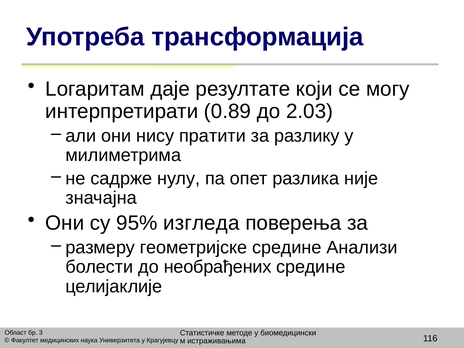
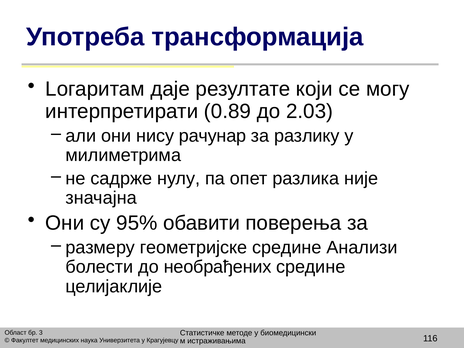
пратити: пратити -> рачунар
изгледа: изгледа -> обавити
